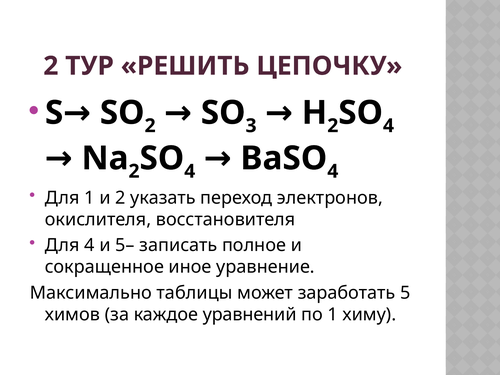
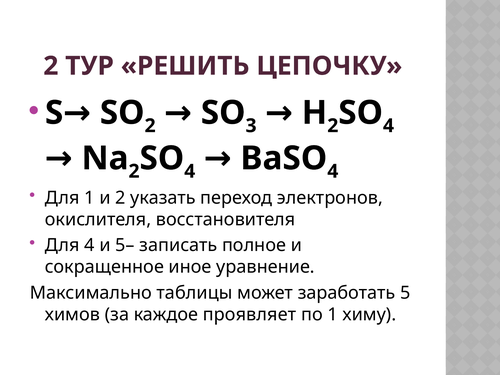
уравнений: уравнений -> проявляет
